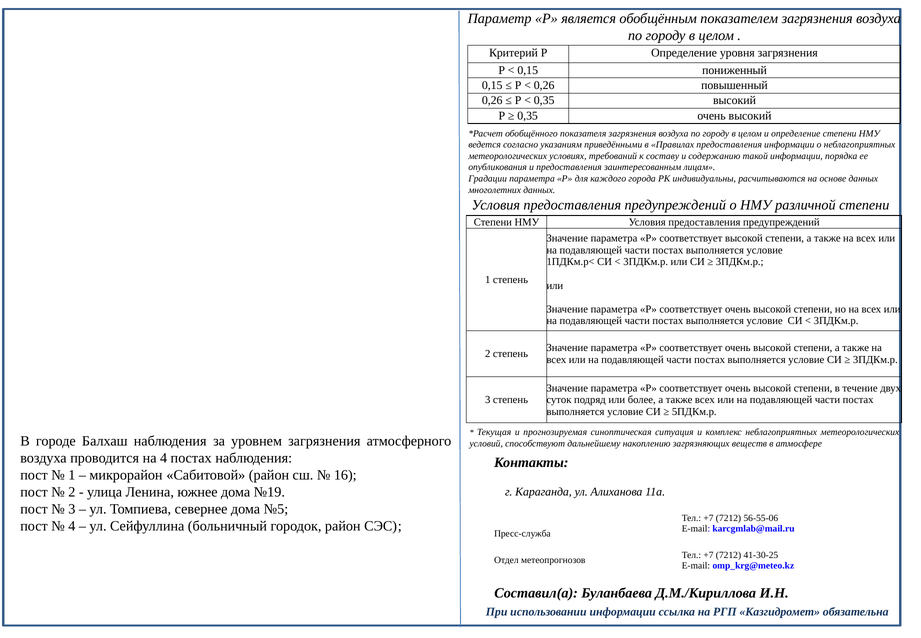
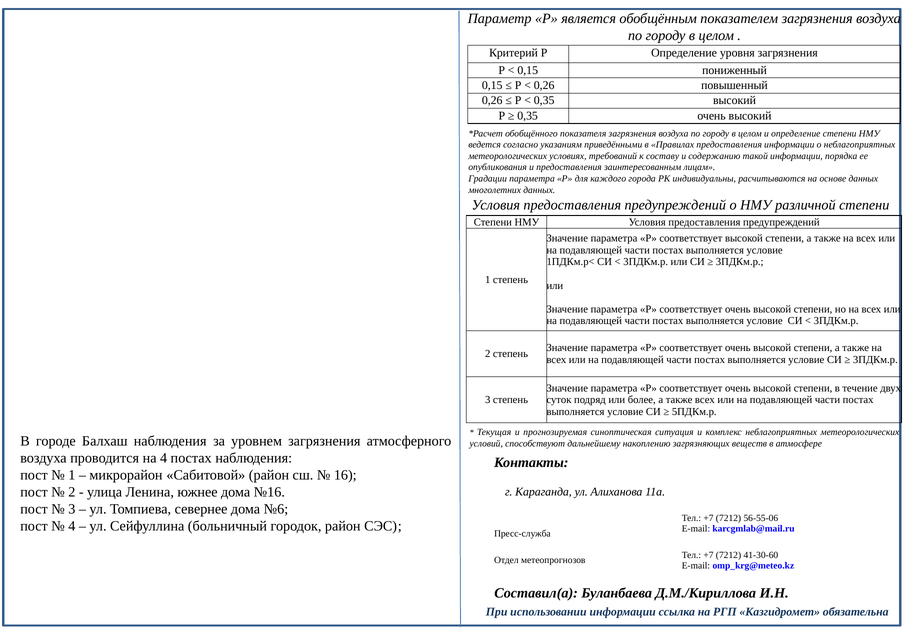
№19: №19 -> №16
№5: №5 -> №6
41-30-25: 41-30-25 -> 41-30-60
